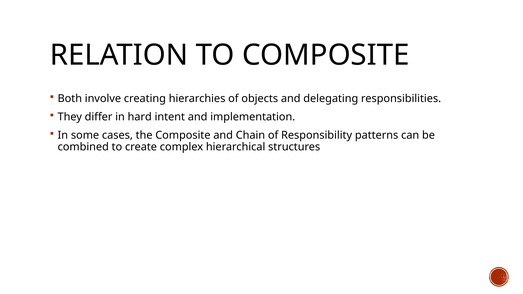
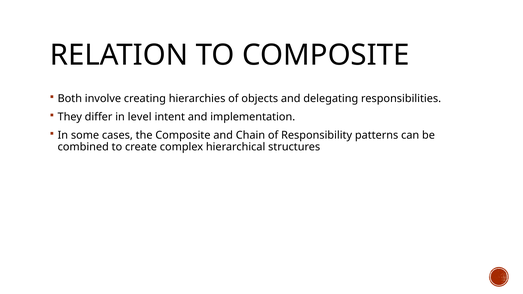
hard: hard -> level
